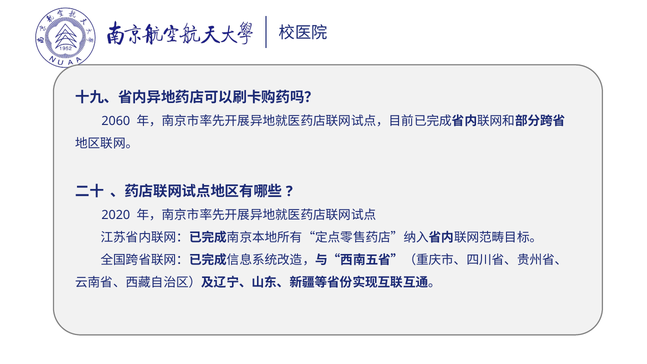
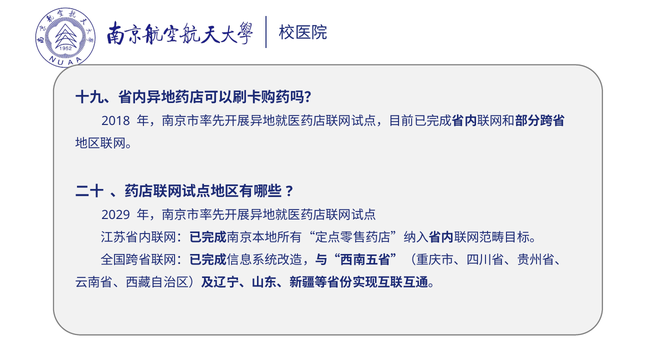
2060: 2060 -> 2018
2020: 2020 -> 2029
